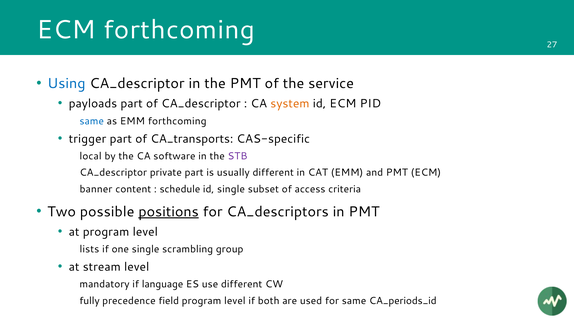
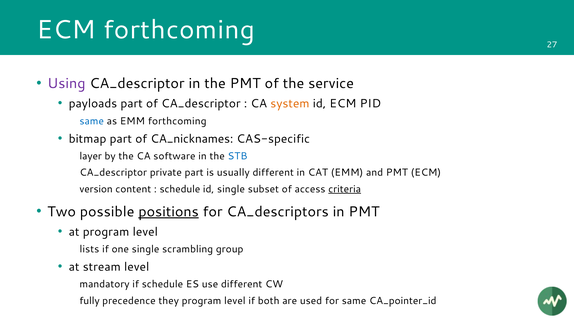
Using colour: blue -> purple
trigger: trigger -> bitmap
CA_transports: CA_transports -> CA_nicknames
local: local -> layer
STB colour: purple -> blue
banner: banner -> version
criteria underline: none -> present
if language: language -> schedule
field: field -> they
CA_periods_id: CA_periods_id -> CA_pointer_id
